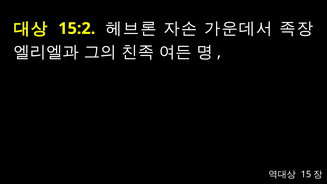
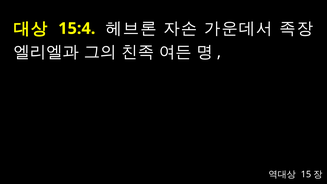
15:2: 15:2 -> 15:4
